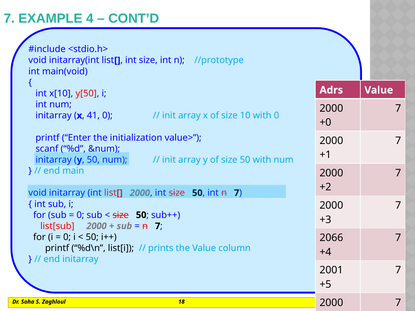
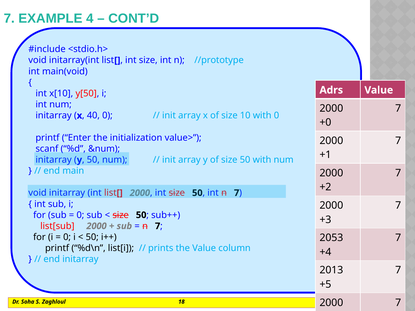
41: 41 -> 40
2066: 2066 -> 2053
2001: 2001 -> 2013
